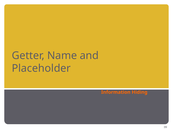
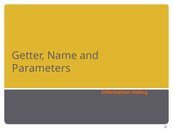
Placeholder: Placeholder -> Parameters
